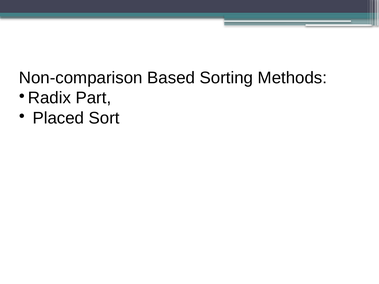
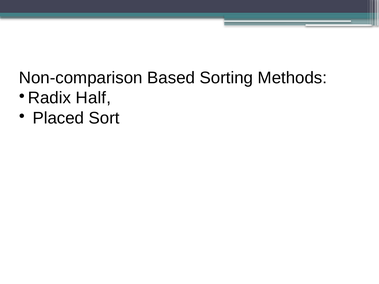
Part: Part -> Half
